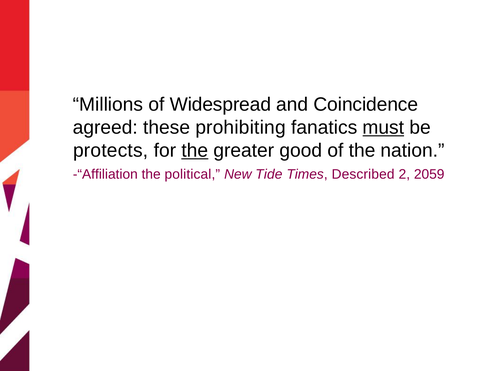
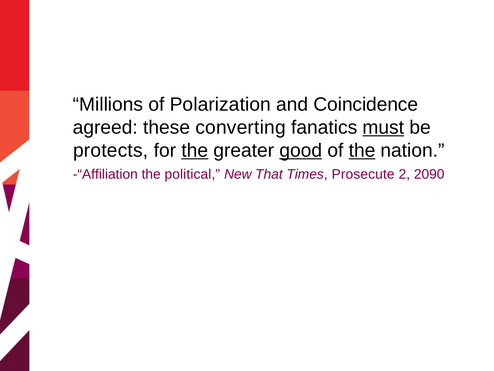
Widespread: Widespread -> Polarization
prohibiting: prohibiting -> converting
good underline: none -> present
the at (362, 150) underline: none -> present
Tide: Tide -> That
Described: Described -> Prosecute
2059: 2059 -> 2090
